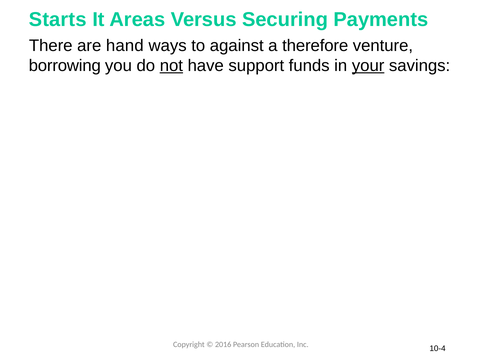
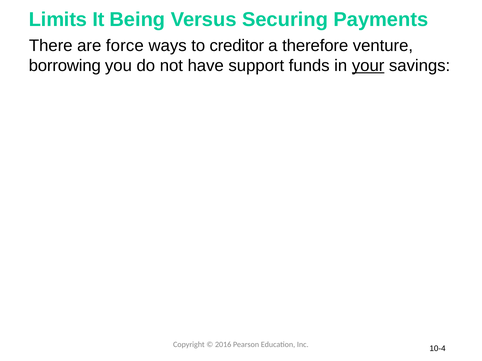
Starts: Starts -> Limits
Areas: Areas -> Being
hand: hand -> force
against: against -> creditor
not underline: present -> none
